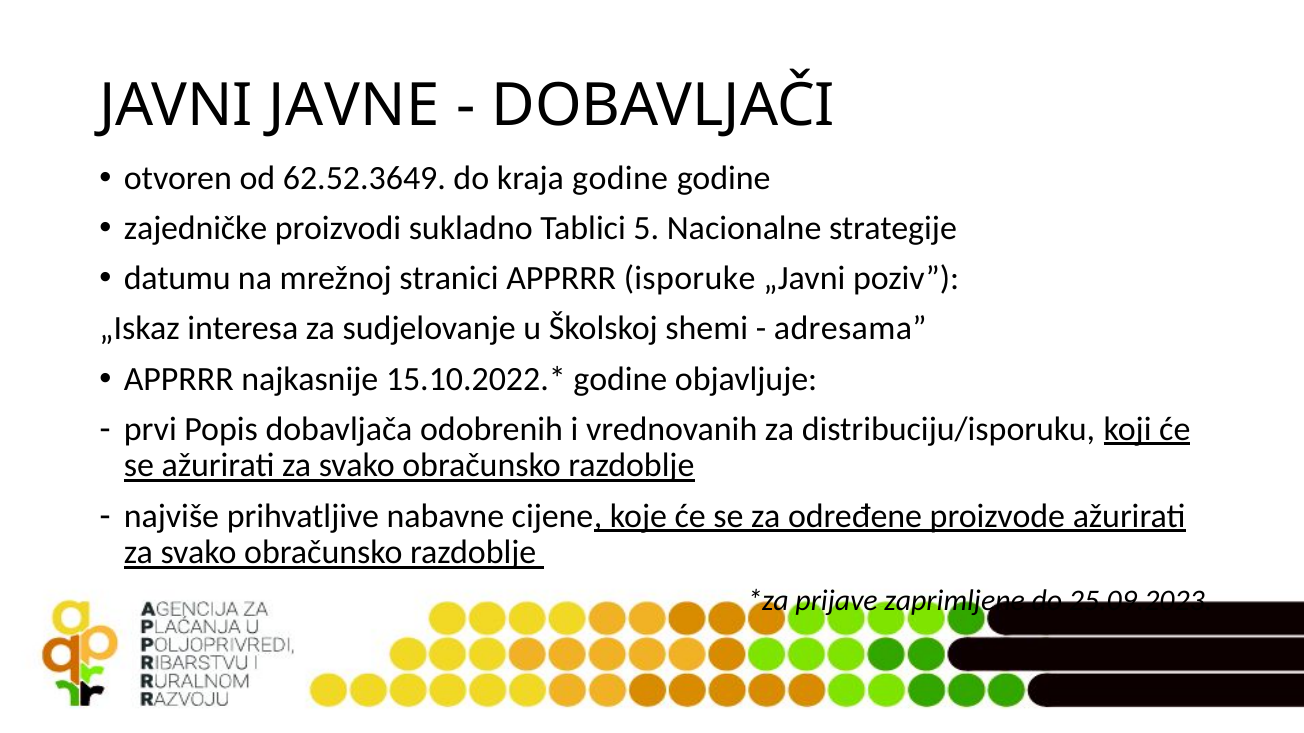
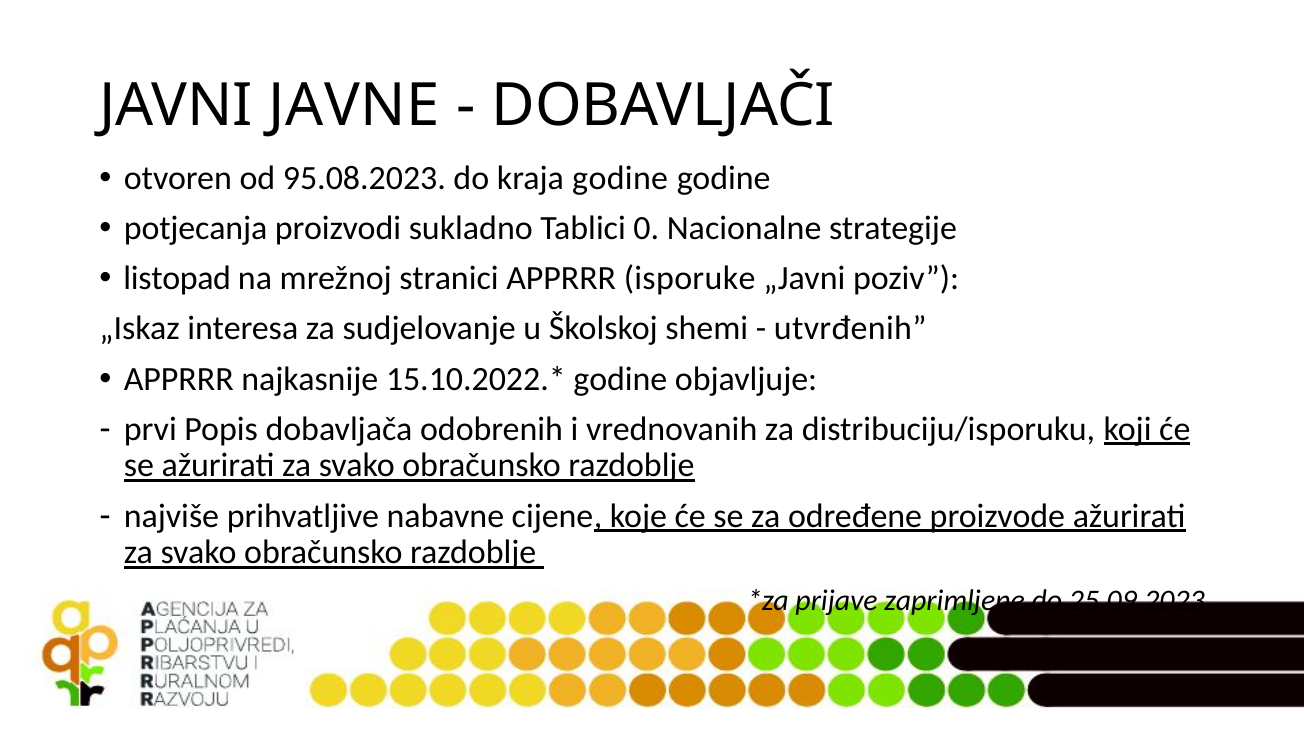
62.52.3649: 62.52.3649 -> 95.08.2023
zajedničke: zajedničke -> potjecanja
5: 5 -> 0
datumu: datumu -> listopad
adresama: adresama -> utvrđenih
